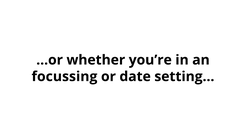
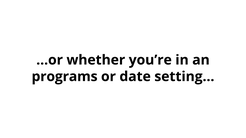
focussing: focussing -> programs
